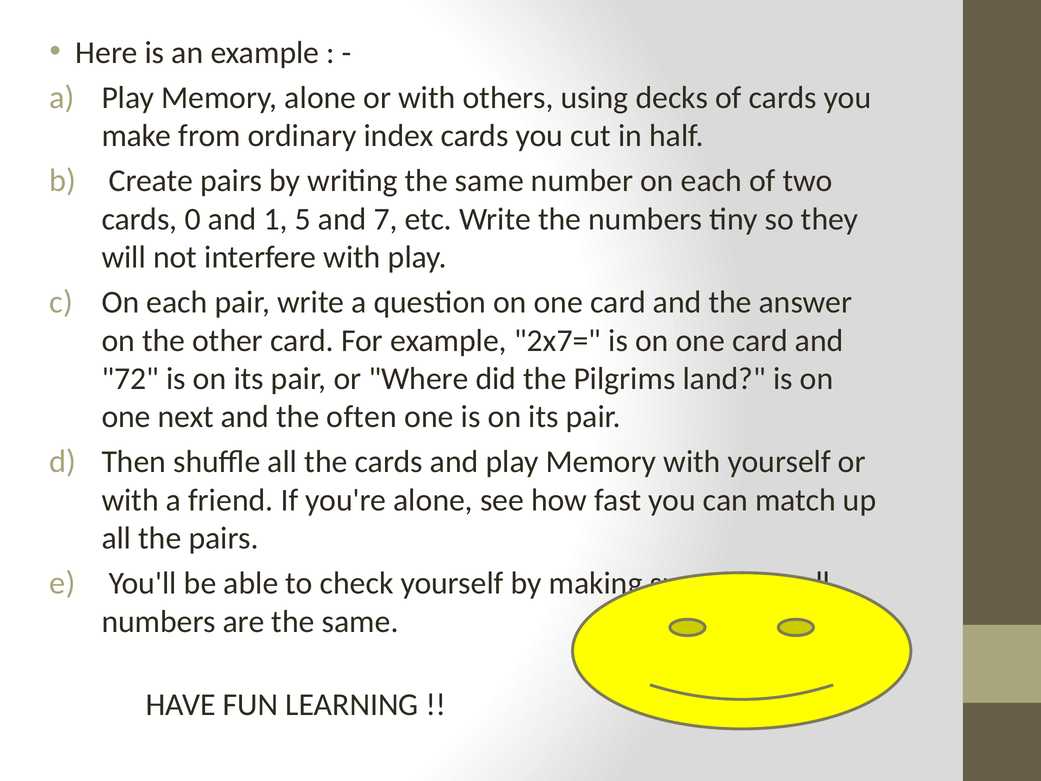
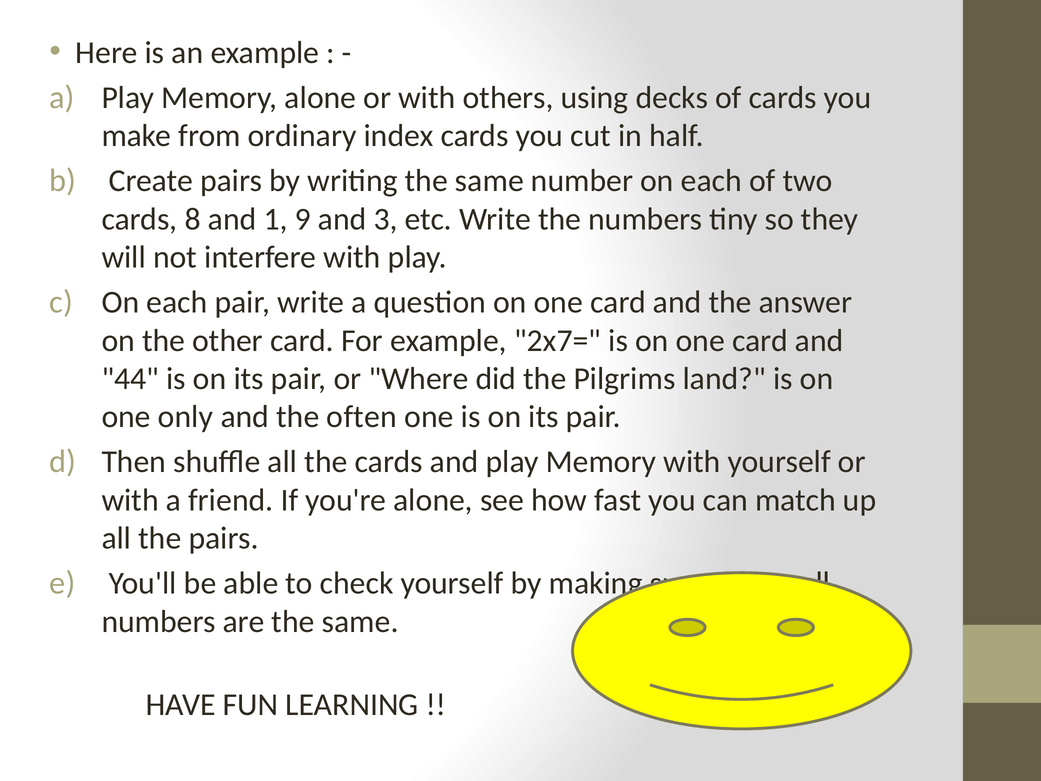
0: 0 -> 8
5: 5 -> 9
7: 7 -> 3
72: 72 -> 44
next: next -> only
